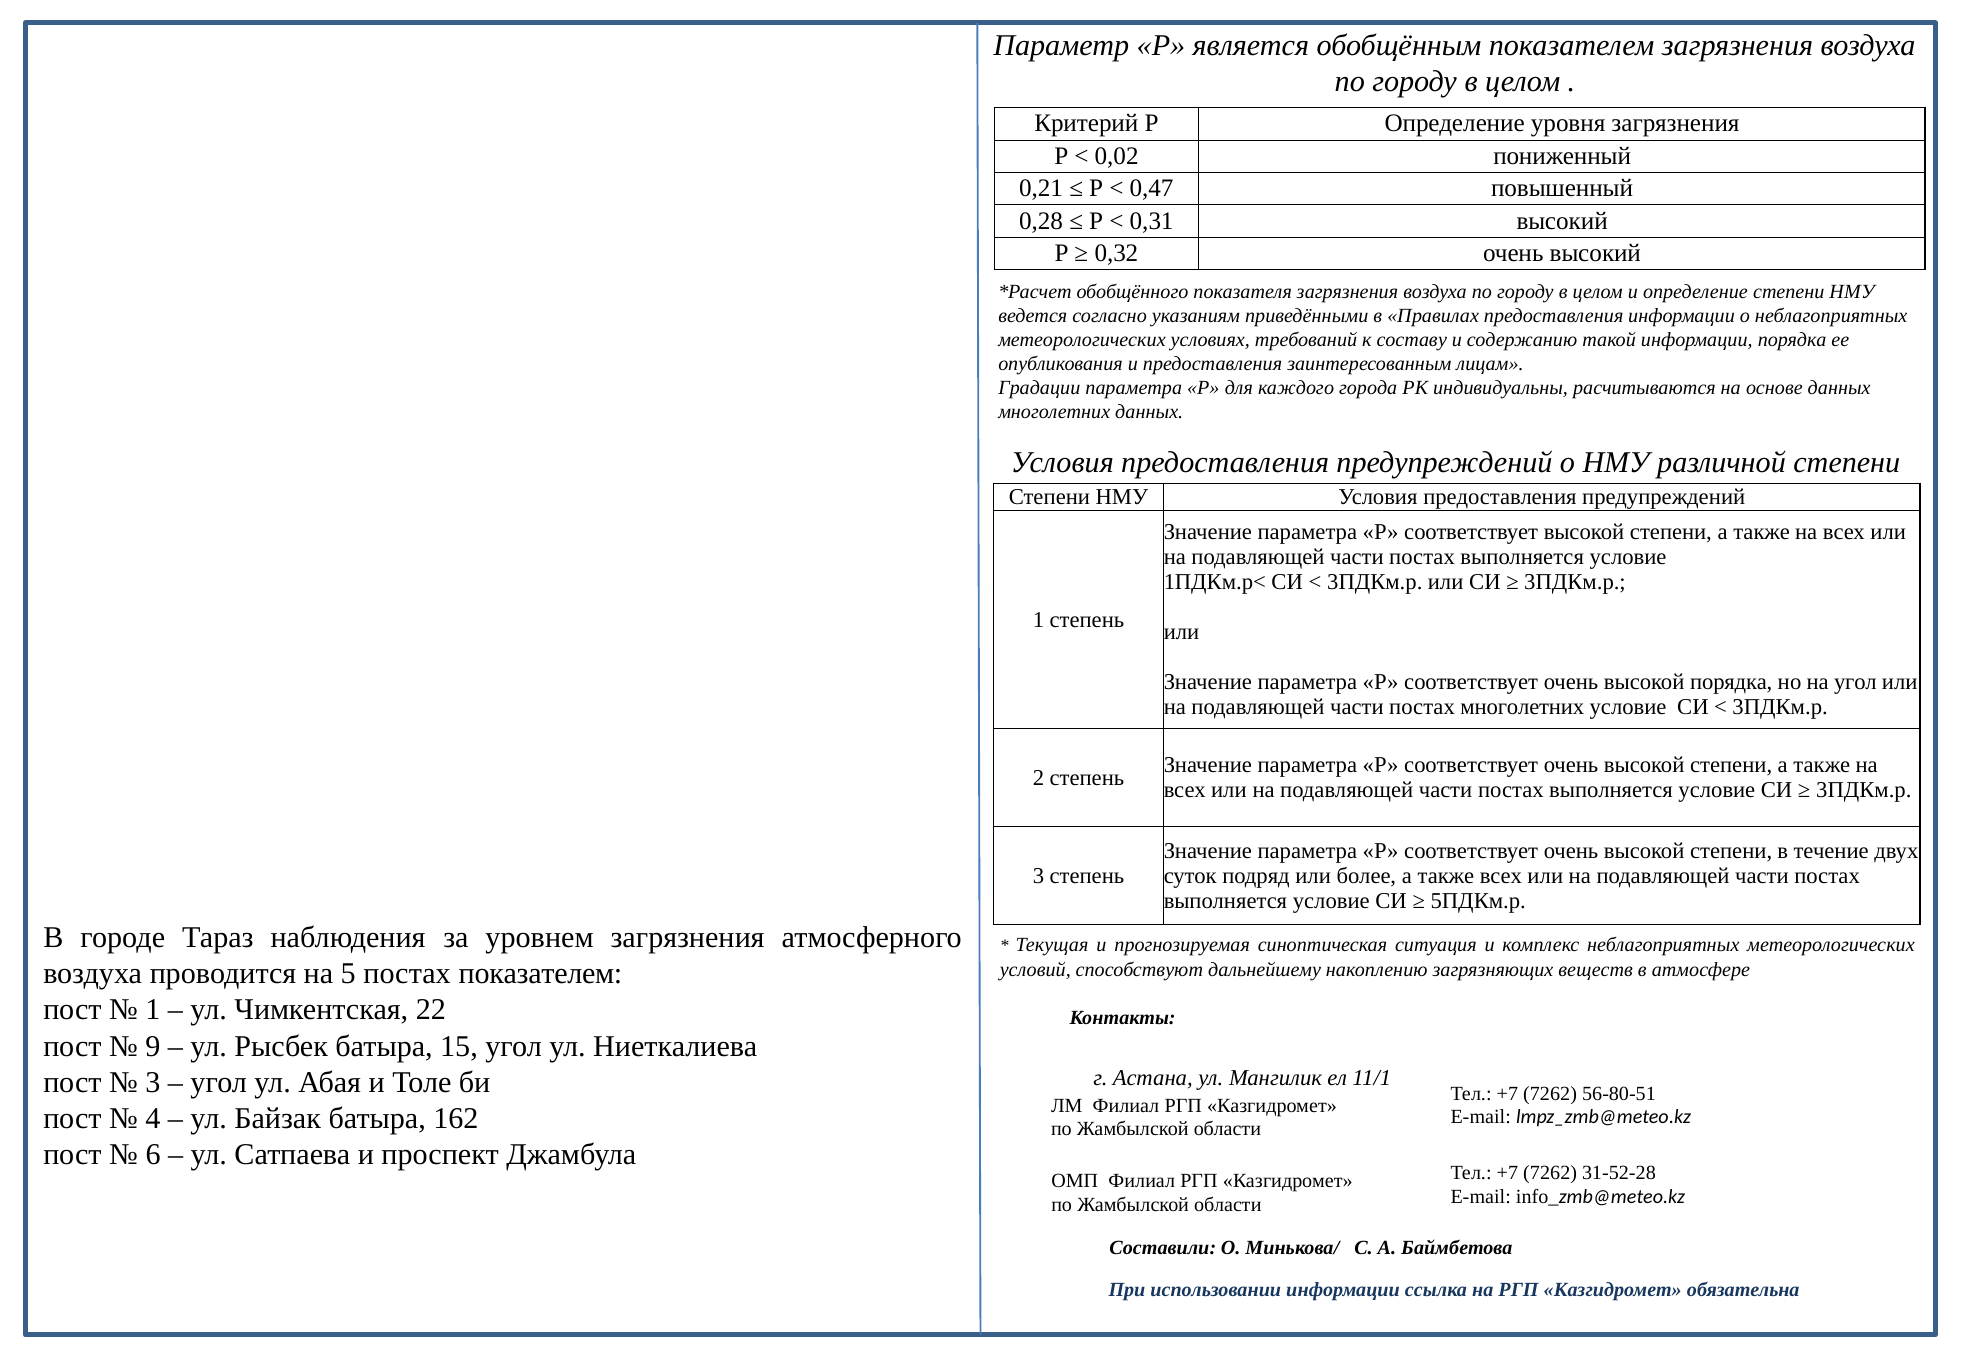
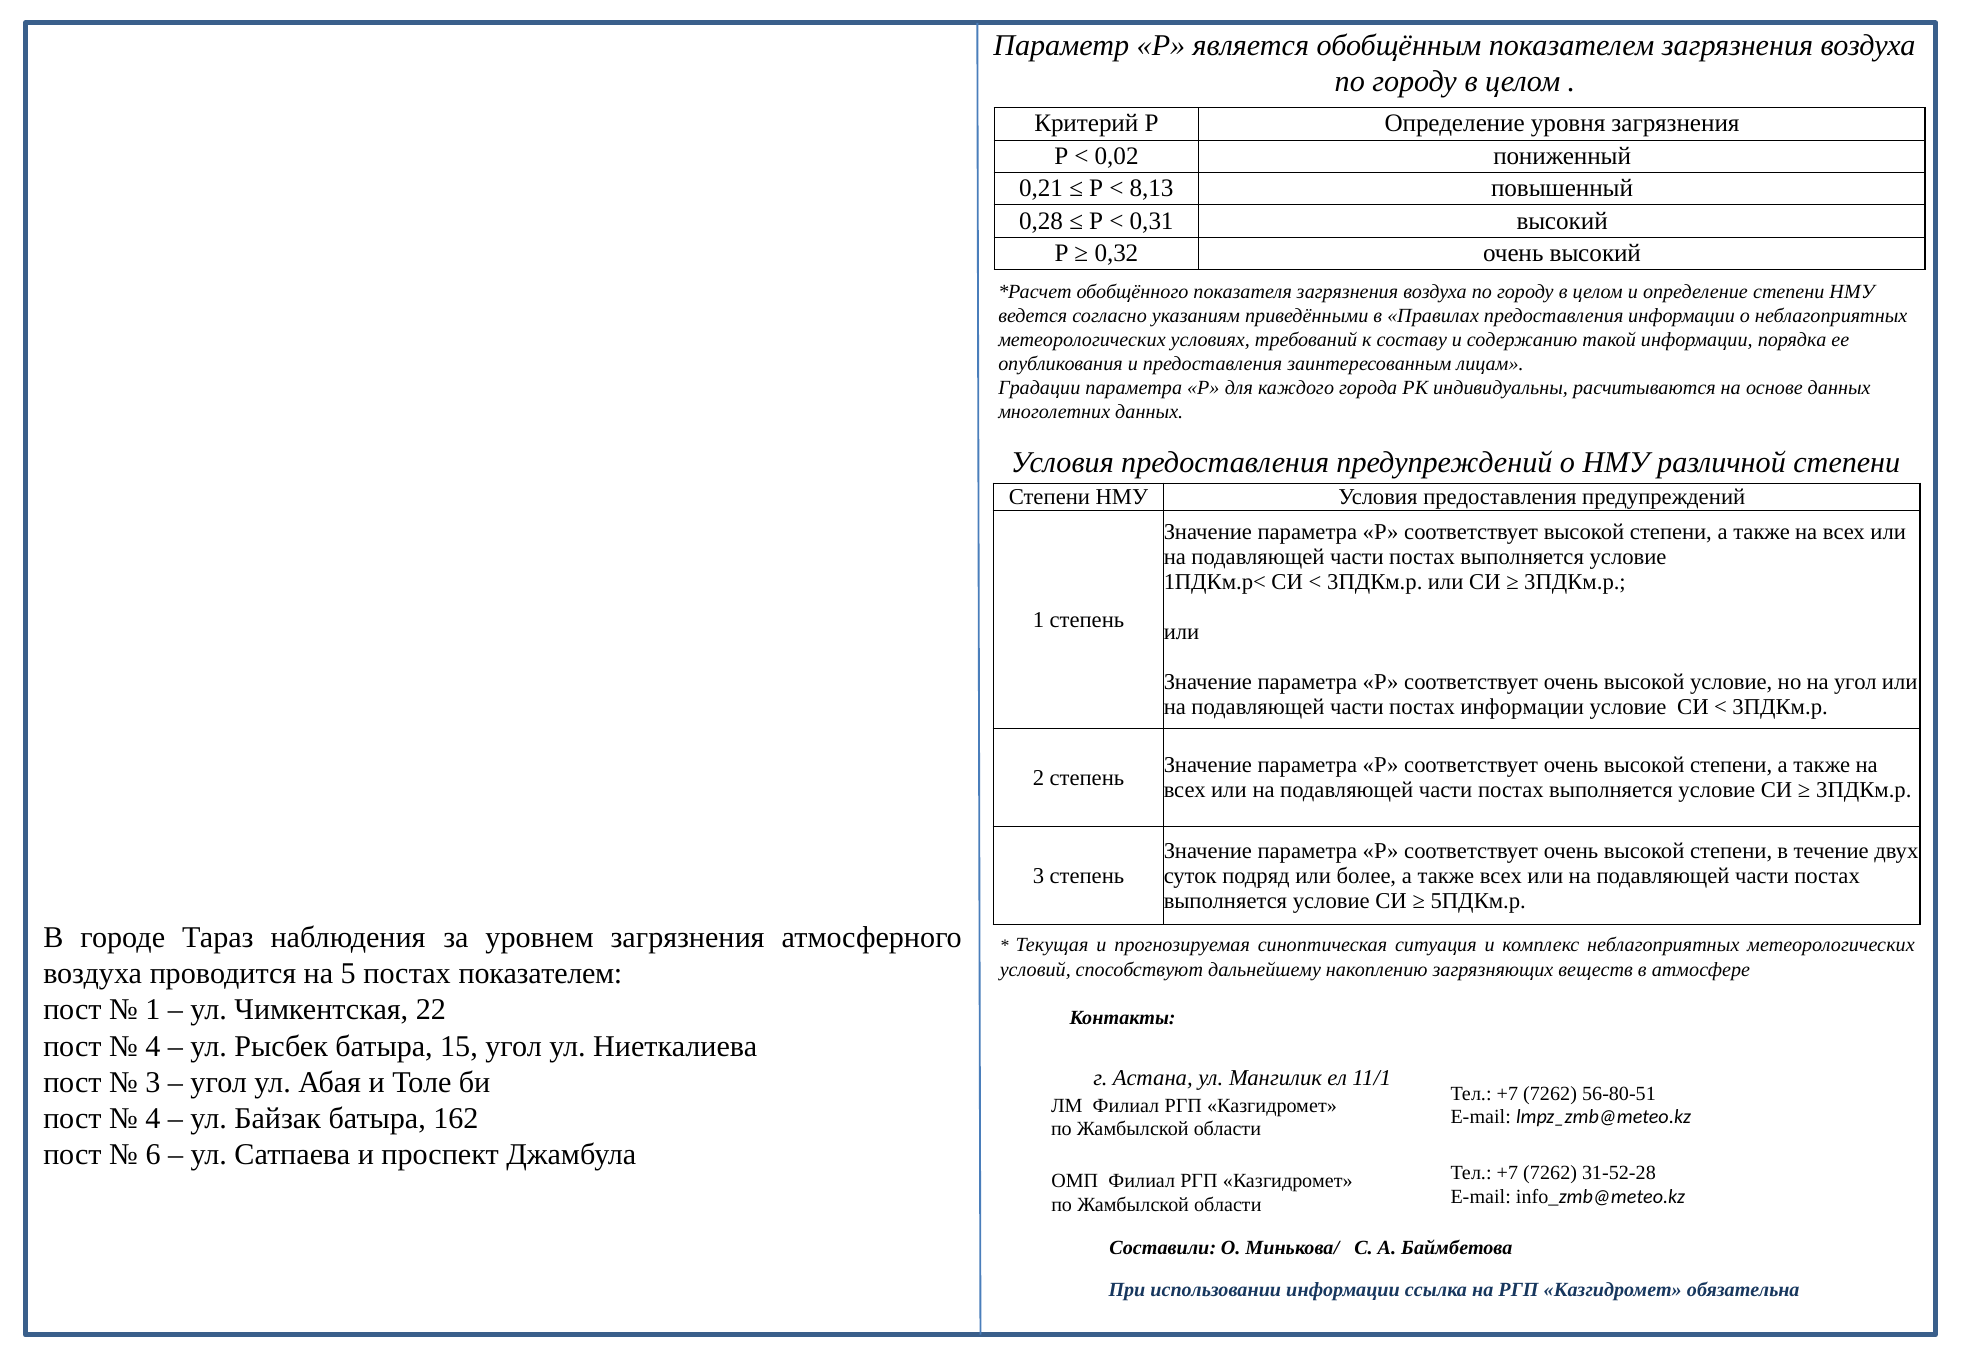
0,47: 0,47 -> 8,13
высокой порядка: порядка -> условие
постах многолетних: многолетних -> информации
9 at (153, 1046): 9 -> 4
